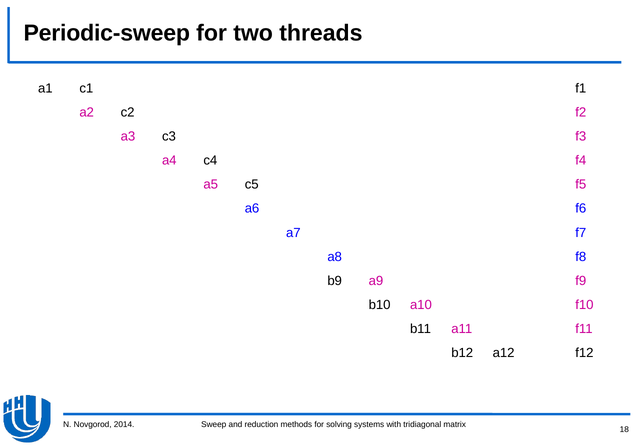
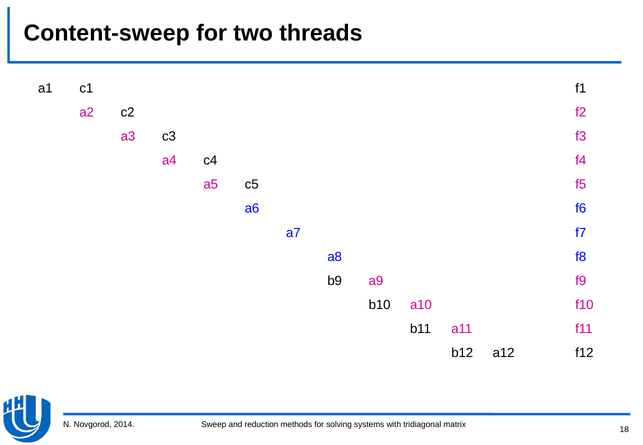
Periodic-sweep: Periodic-sweep -> Content-sweep
